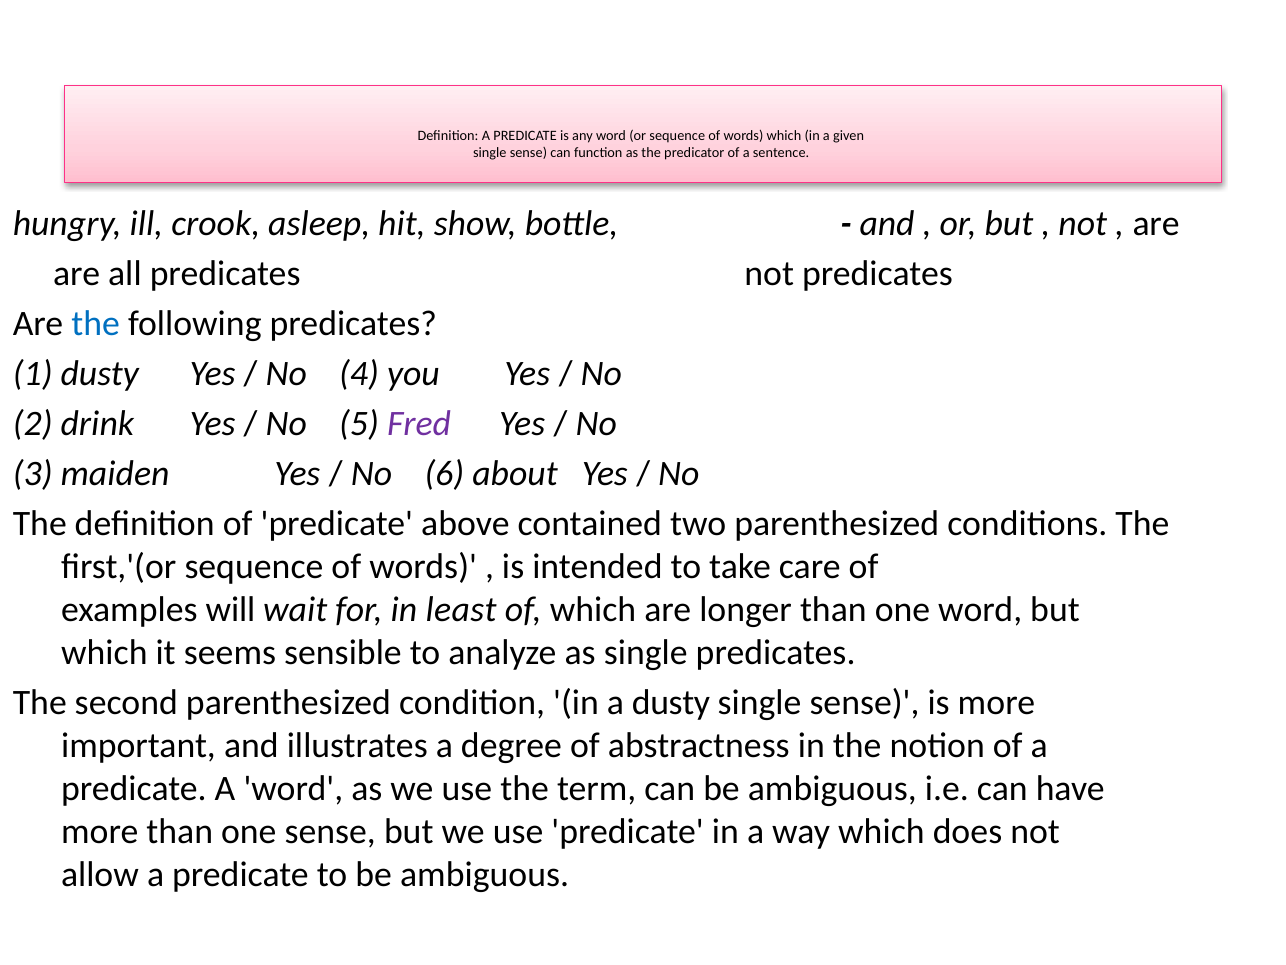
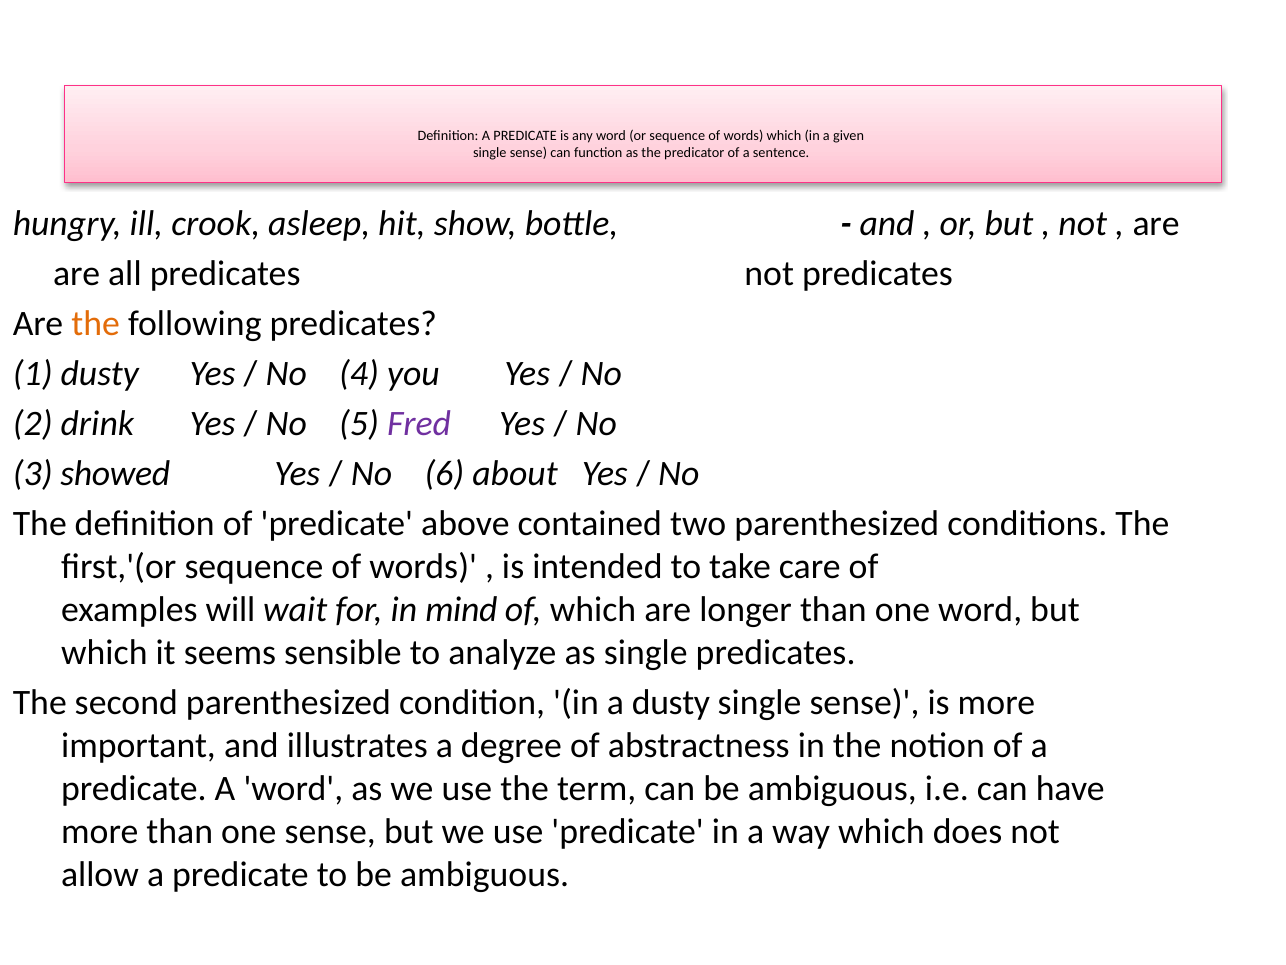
the at (96, 323) colour: blue -> orange
maiden: maiden -> showed
least: least -> mind
